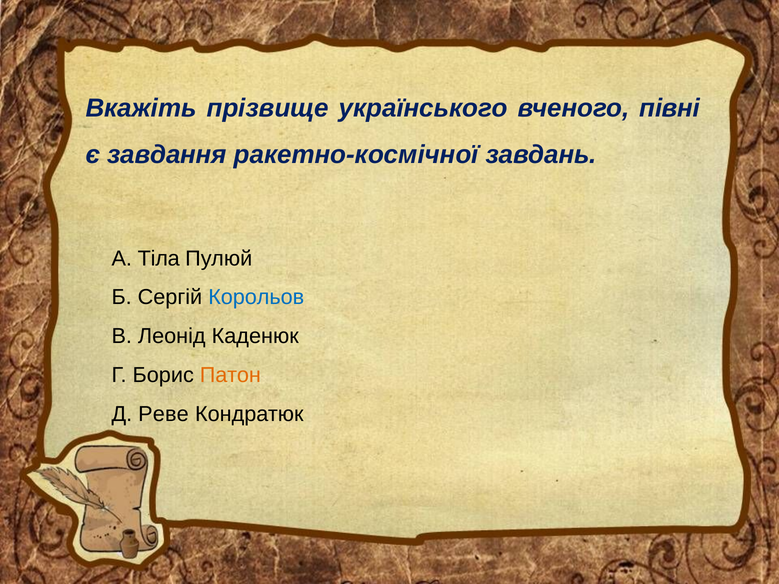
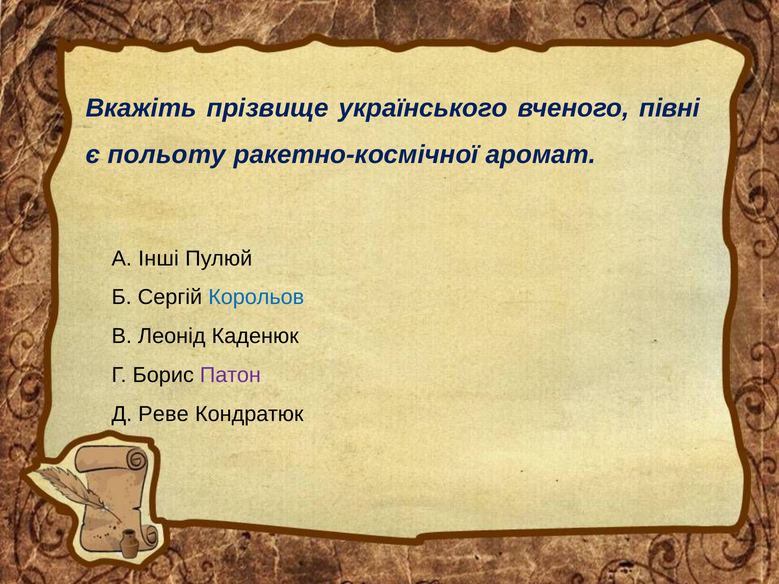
завдання: завдання -> польоту
завдань: завдань -> аромат
Тіла: Тіла -> Інші
Патон colour: orange -> purple
